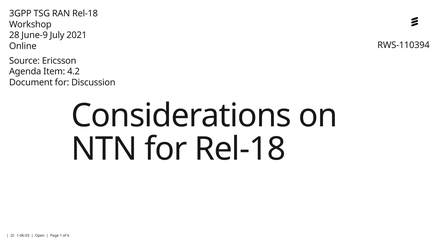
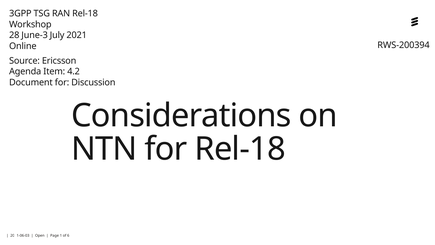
June-9: June-9 -> June-3
RWS-110394: RWS-110394 -> RWS-200394
